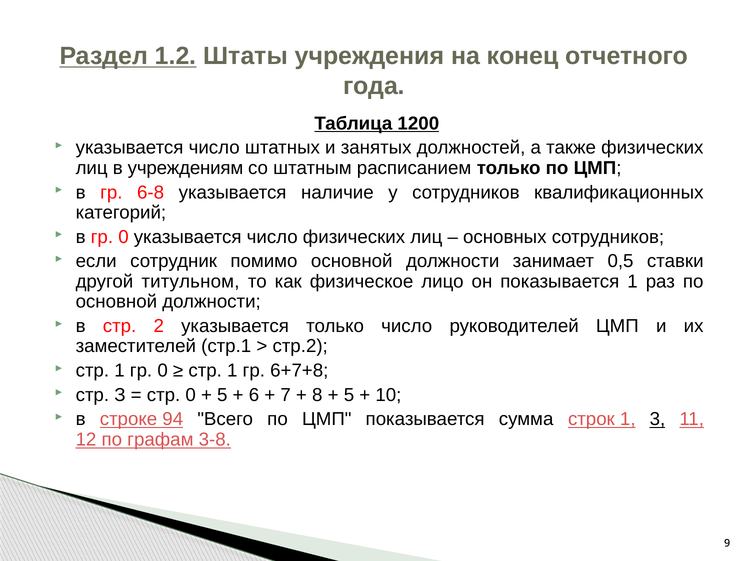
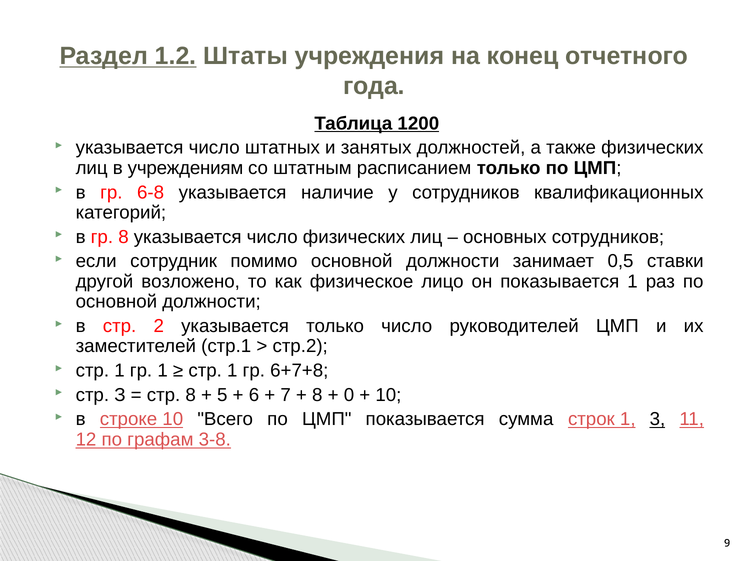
в гр 0: 0 -> 8
титульном: титульном -> возложено
1 гр 0: 0 -> 1
стр 0: 0 -> 8
5 at (349, 395): 5 -> 0
строке 94: 94 -> 10
